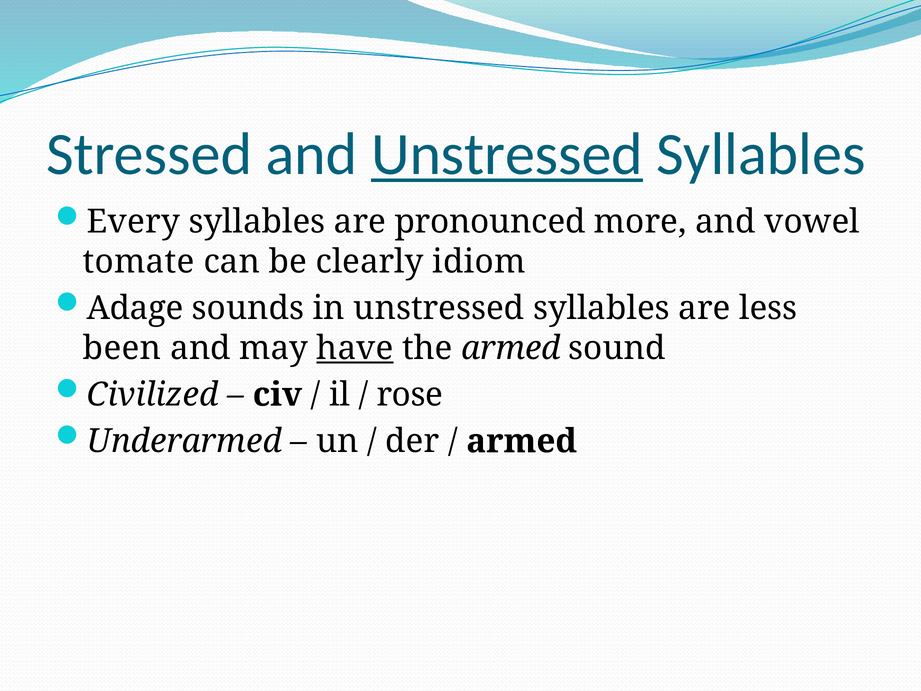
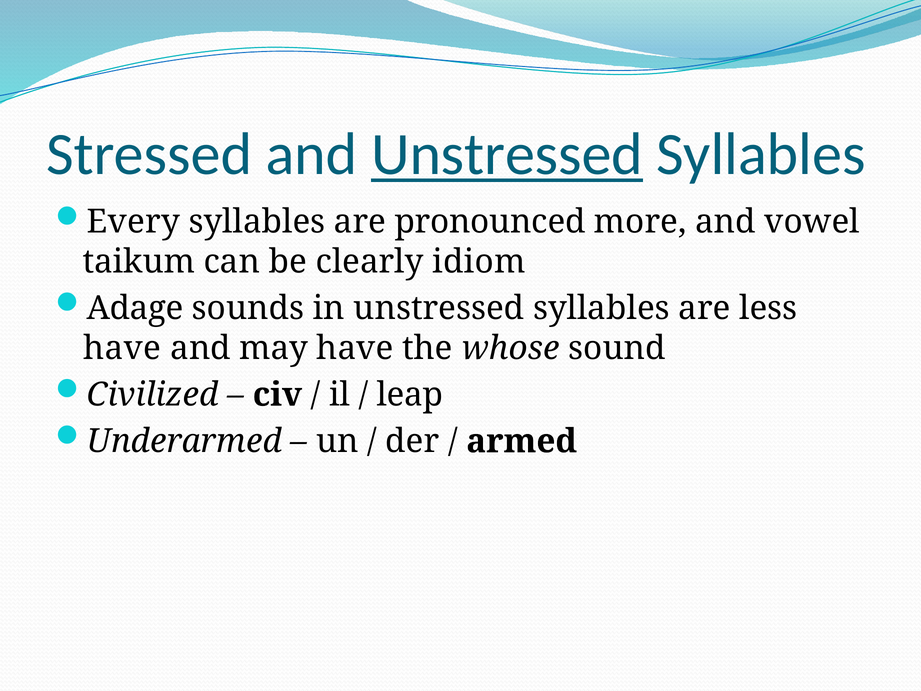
tomate: tomate -> taikum
been at (122, 348): been -> have
have at (355, 348) underline: present -> none
the armed: armed -> whose
rose: rose -> leap
